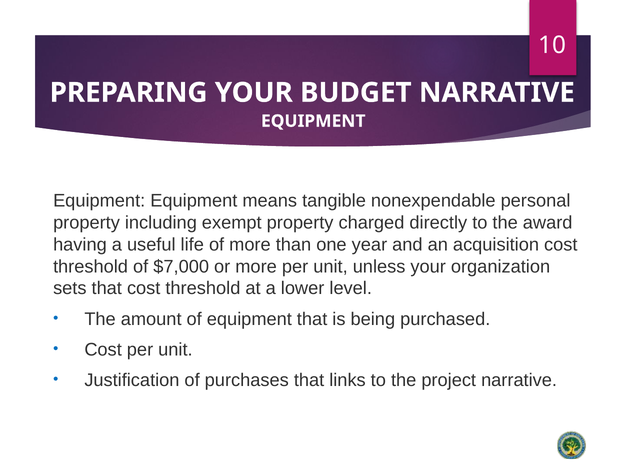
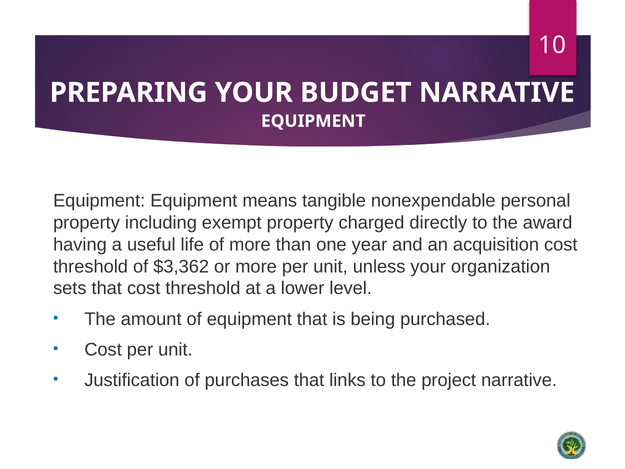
$7,000: $7,000 -> $3,362
